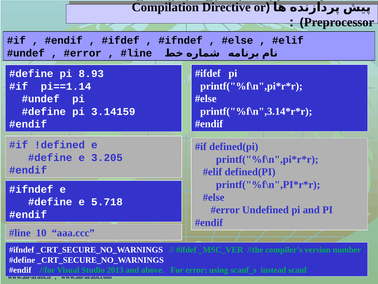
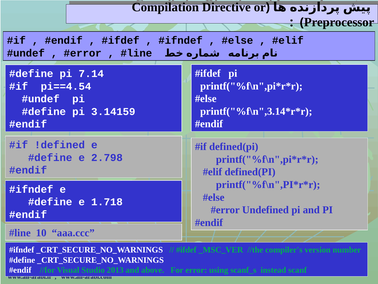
8.93: 8.93 -> 7.14
pi==1.14: pi==1.14 -> pi==4.54
3.205: 3.205 -> 2.798
5.718: 5.718 -> 1.718
